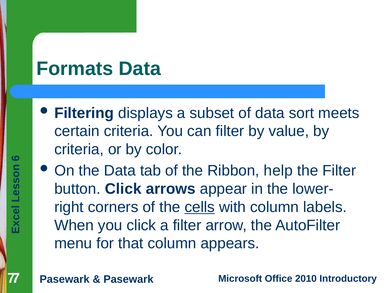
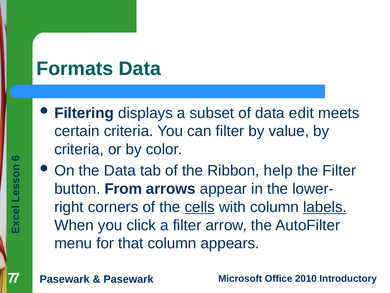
sort: sort -> edit
button Click: Click -> From
labels underline: none -> present
